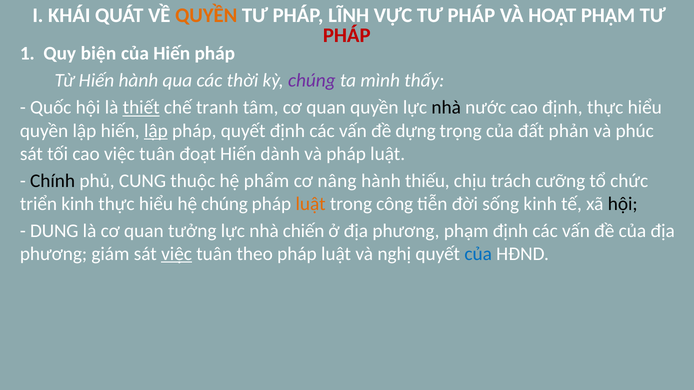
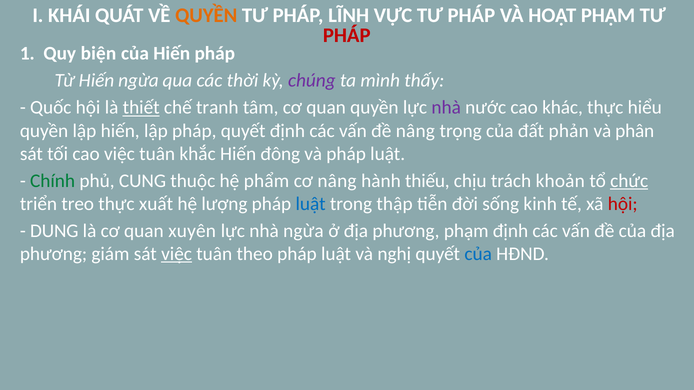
Hiến hành: hành -> ngừa
nhà at (446, 108) colour: black -> purple
cao định: định -> khác
lập at (156, 131) underline: present -> none
đề dựng: dựng -> nâng
phúc: phúc -> phân
đoạt: đoạt -> khắc
dành: dành -> đông
Chính colour: black -> green
cưỡng: cưỡng -> khoản
chức underline: none -> present
triển kinh: kinh -> treo
hiểu at (156, 204): hiểu -> xuất
hệ chúng: chúng -> lượng
luật at (311, 204) colour: orange -> blue
công: công -> thập
hội at (623, 204) colour: black -> red
tưởng: tưởng -> xuyên
nhà chiến: chiến -> ngừa
